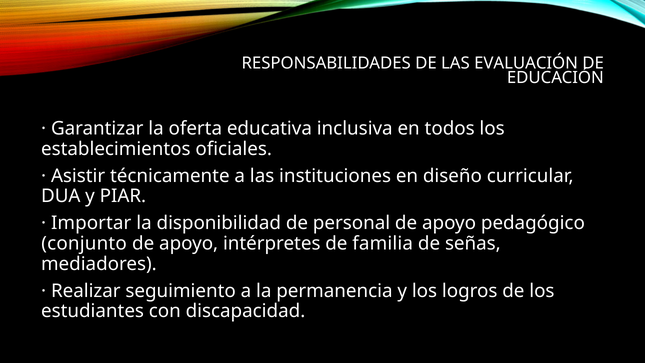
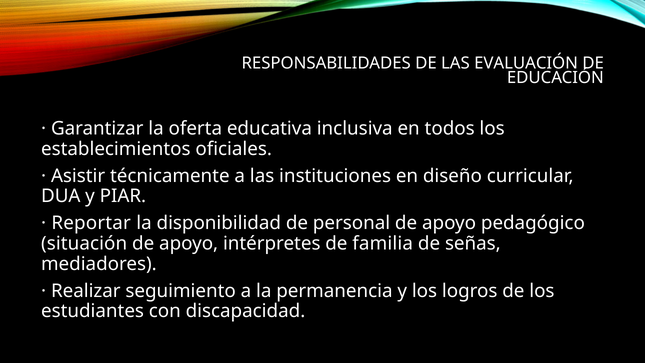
Importar: Importar -> Reportar
conjunto: conjunto -> situación
